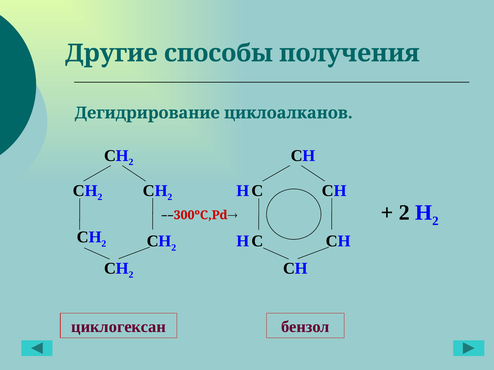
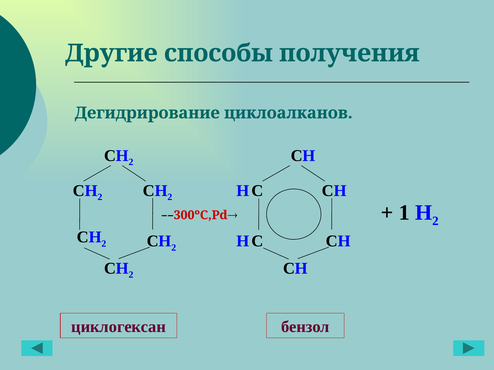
2 at (404, 213): 2 -> 1
